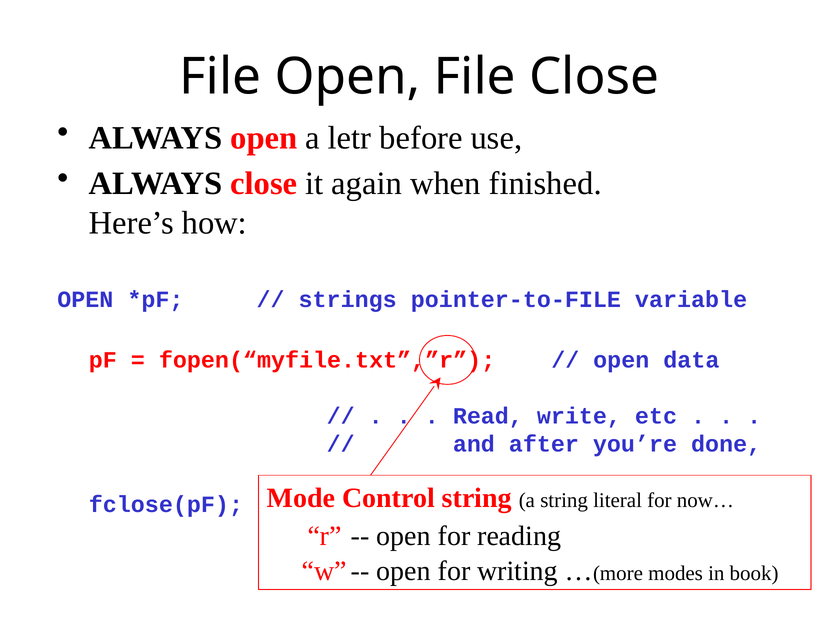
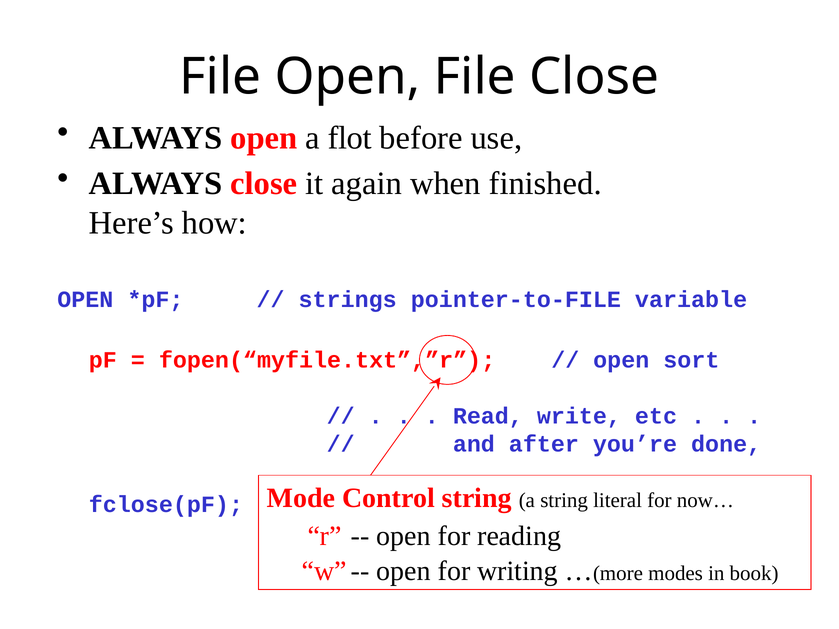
letr: letr -> flot
data: data -> sort
